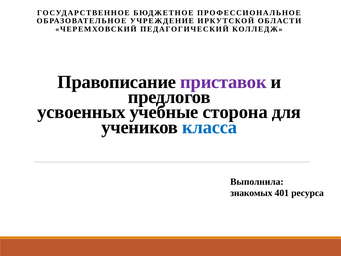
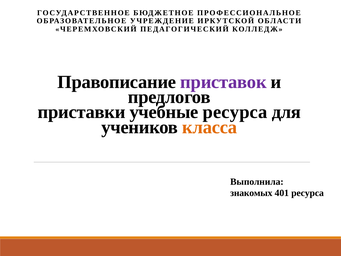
усвоенных: усвоенных -> приставки
учебные сторона: сторона -> ресурса
класса colour: blue -> orange
